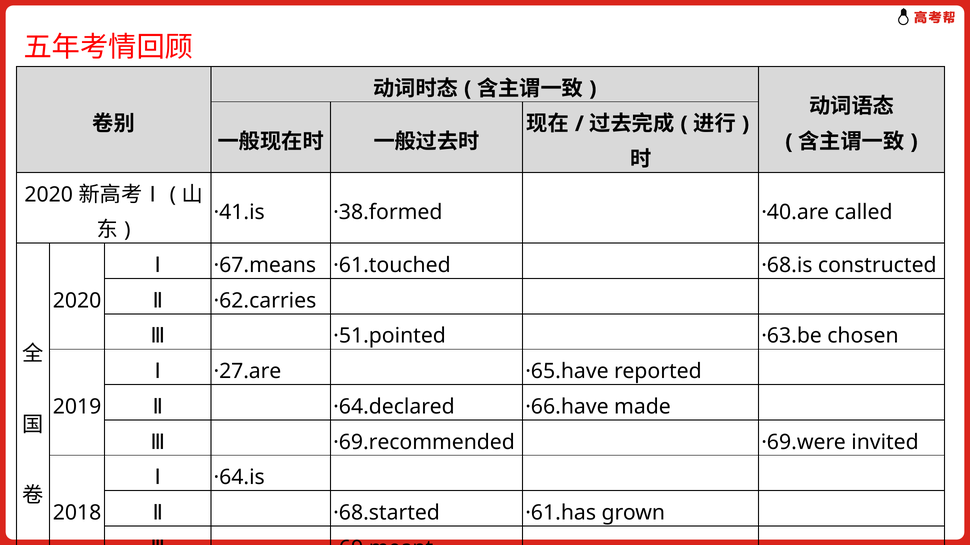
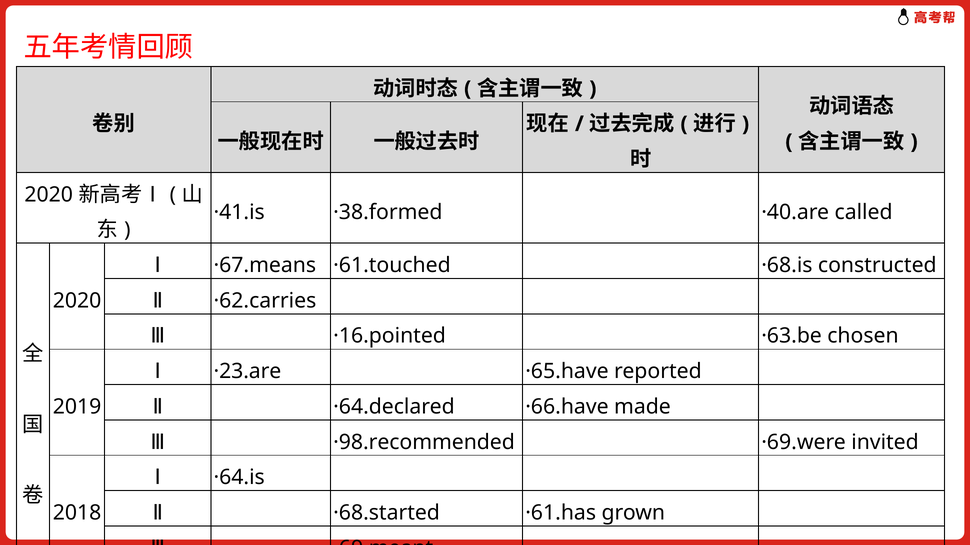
·51.pointed: ·51.pointed -> ·16.pointed
·27.are: ·27.are -> ·23.are
·69.recommended: ·69.recommended -> ·98.recommended
